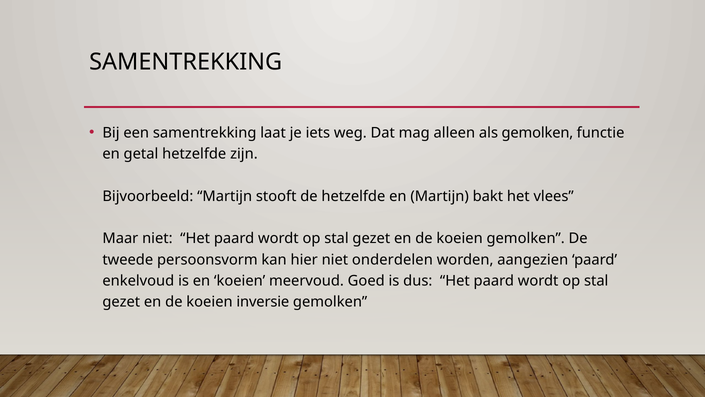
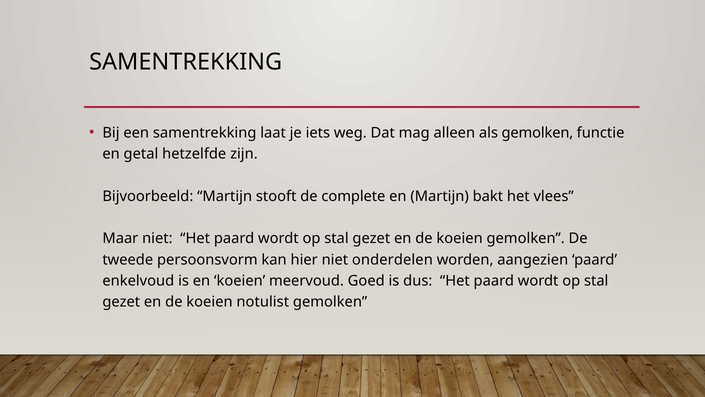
de hetzelfde: hetzelfde -> complete
inversie: inversie -> notulist
